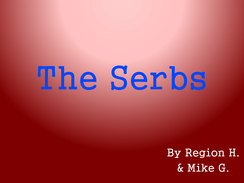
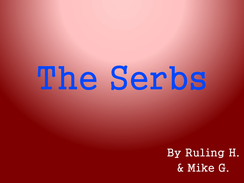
Region: Region -> Ruling
